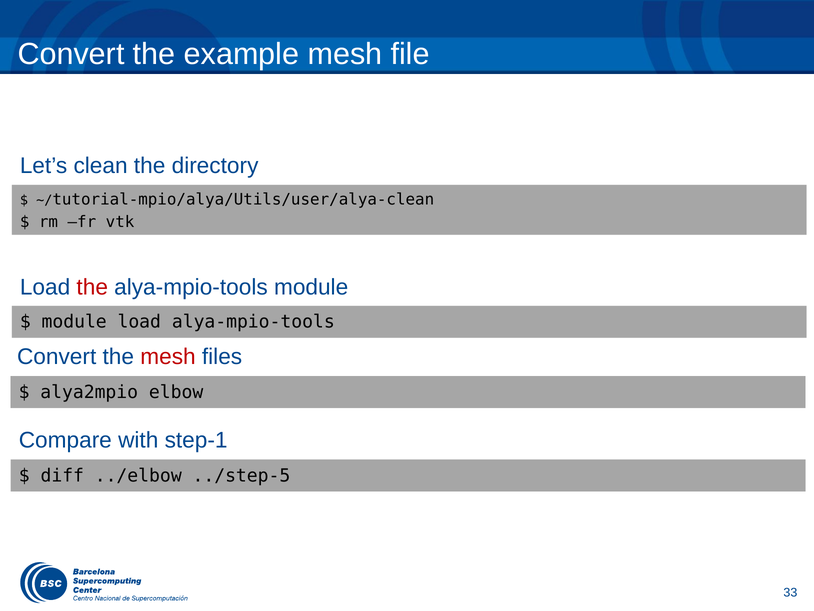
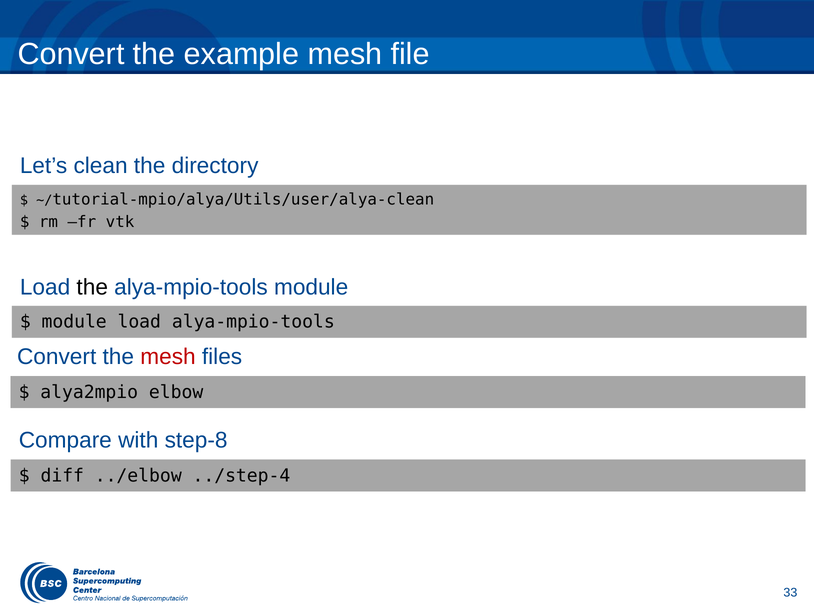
the at (92, 287) colour: red -> black
step-1: step-1 -> step-8
../step-5: ../step-5 -> ../step-4
